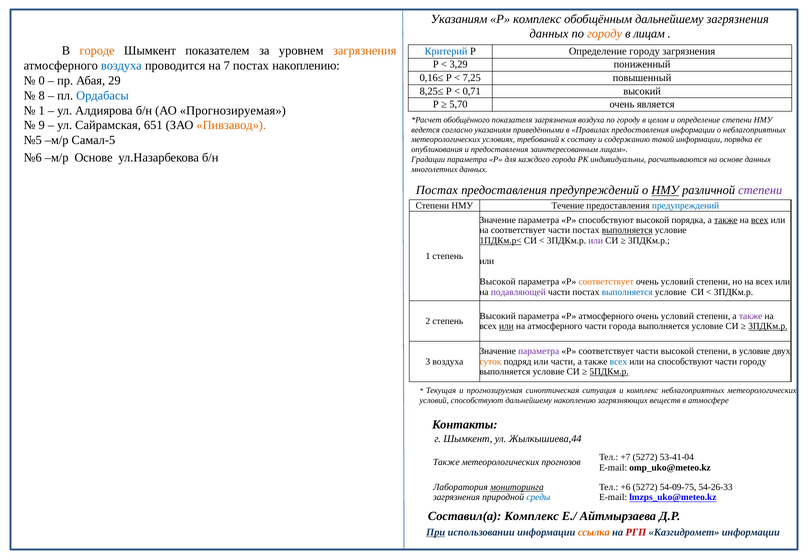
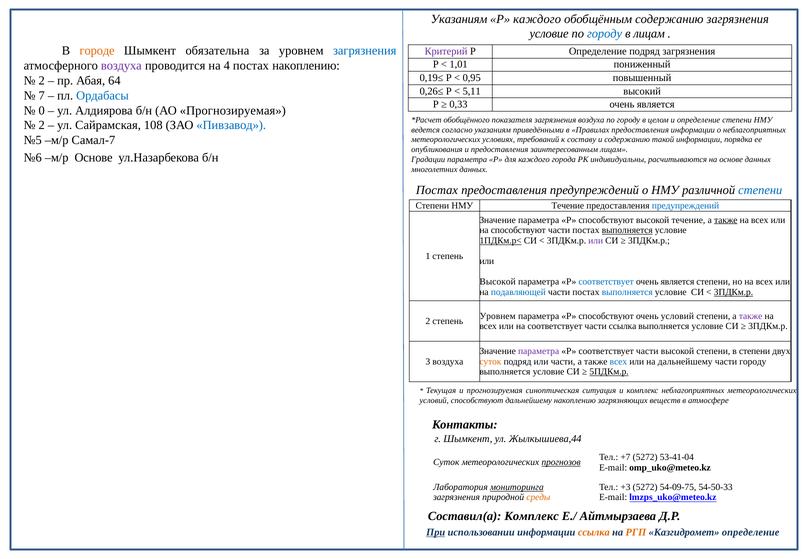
Р комплекс: комплекс -> каждого
обобщённым дальнейшему: дальнейшему -> содержанию
данных at (549, 34): данных -> условие
городу at (605, 34) colour: orange -> blue
показателем: показателем -> обязательна
загрязнения at (365, 51) colour: orange -> blue
Критерий colour: blue -> purple
Определение городу: городу -> подряд
3,29: 3,29 -> 1,01
воздуха at (121, 66) colour: blue -> purple
7: 7 -> 4
0,16≤: 0,16≤ -> 0,19≤
7,25: 7,25 -> 0,95
0 at (42, 81): 0 -> 2
29: 29 -> 64
8,25≤: 8,25≤ -> 0,26≤
0,71: 0,71 -> 5,11
8: 8 -> 7
5,70: 5,70 -> 0,33
1 at (42, 111): 1 -> 0
9 at (42, 125): 9 -> 2
651: 651 -> 108
Пивзавод colour: orange -> blue
Самал-5: Самал-5 -> Самал-7
НМУ at (665, 191) underline: present -> none
степени at (760, 191) colour: purple -> blue
высокой порядка: порядка -> течение
всех at (760, 220) underline: present -> none
на соответствует: соответствует -> способствуют
соответствует at (606, 282) colour: orange -> blue
условий at (677, 282): условий -> является
подавляющей colour: purple -> blue
3ПДКм.р at (733, 292) underline: none -> present
Высокий at (498, 316): Высокий -> Уровнем
атмосферного at (606, 316): атмосферного -> способствуют
или at (506, 327) underline: present -> none
на атмосферного: атмосферного -> соответствует
части города: города -> ссылка
3ПДКм.р at (768, 327) underline: present -> none
в условие: условие -> степени
на способствуют: способствуют -> дальнейшему
Также at (446, 463): Также -> Суток
прогнозов underline: none -> present
+6: +6 -> +3
54-26-33: 54-26-33 -> 54-50-33
среды colour: blue -> orange
РГП colour: red -> orange
Казгидромет информации: информации -> определение
